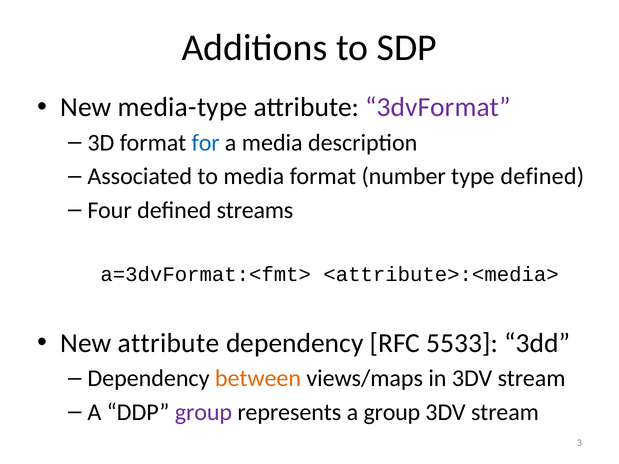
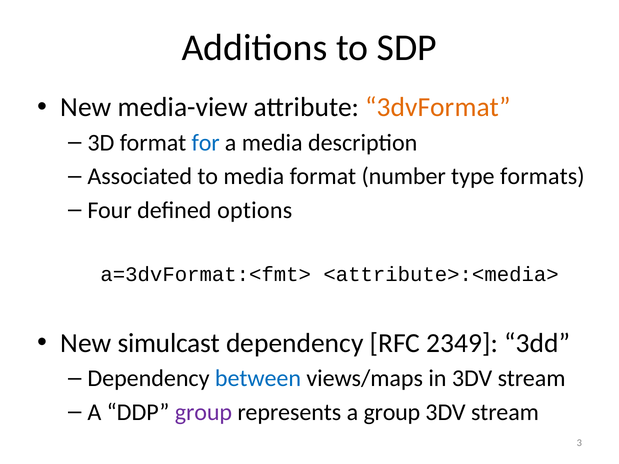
media-type: media-type -> media-view
3dvFormat colour: purple -> orange
type defined: defined -> formats
streams: streams -> options
New attribute: attribute -> simulcast
5533: 5533 -> 2349
between colour: orange -> blue
